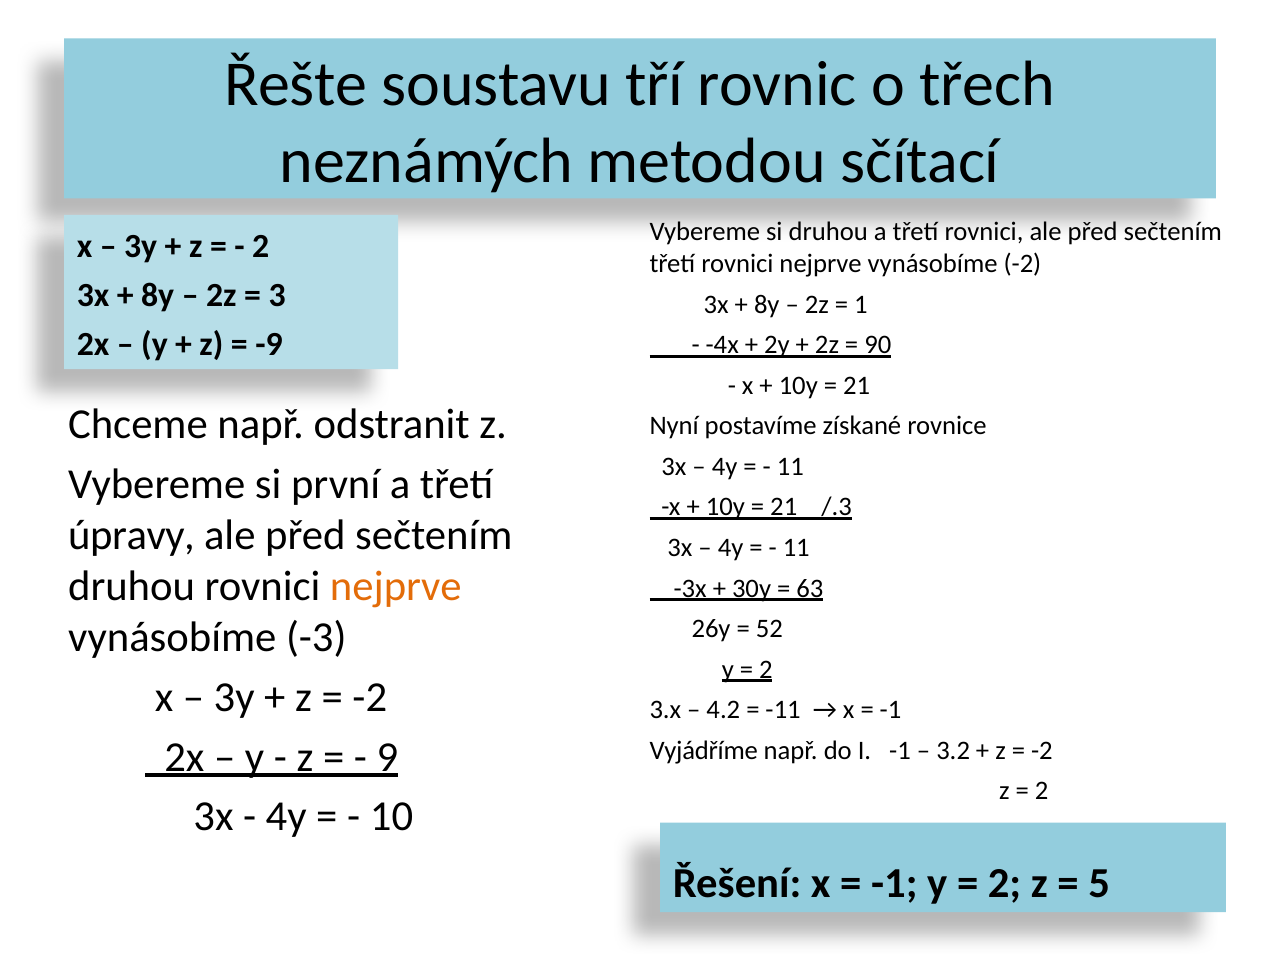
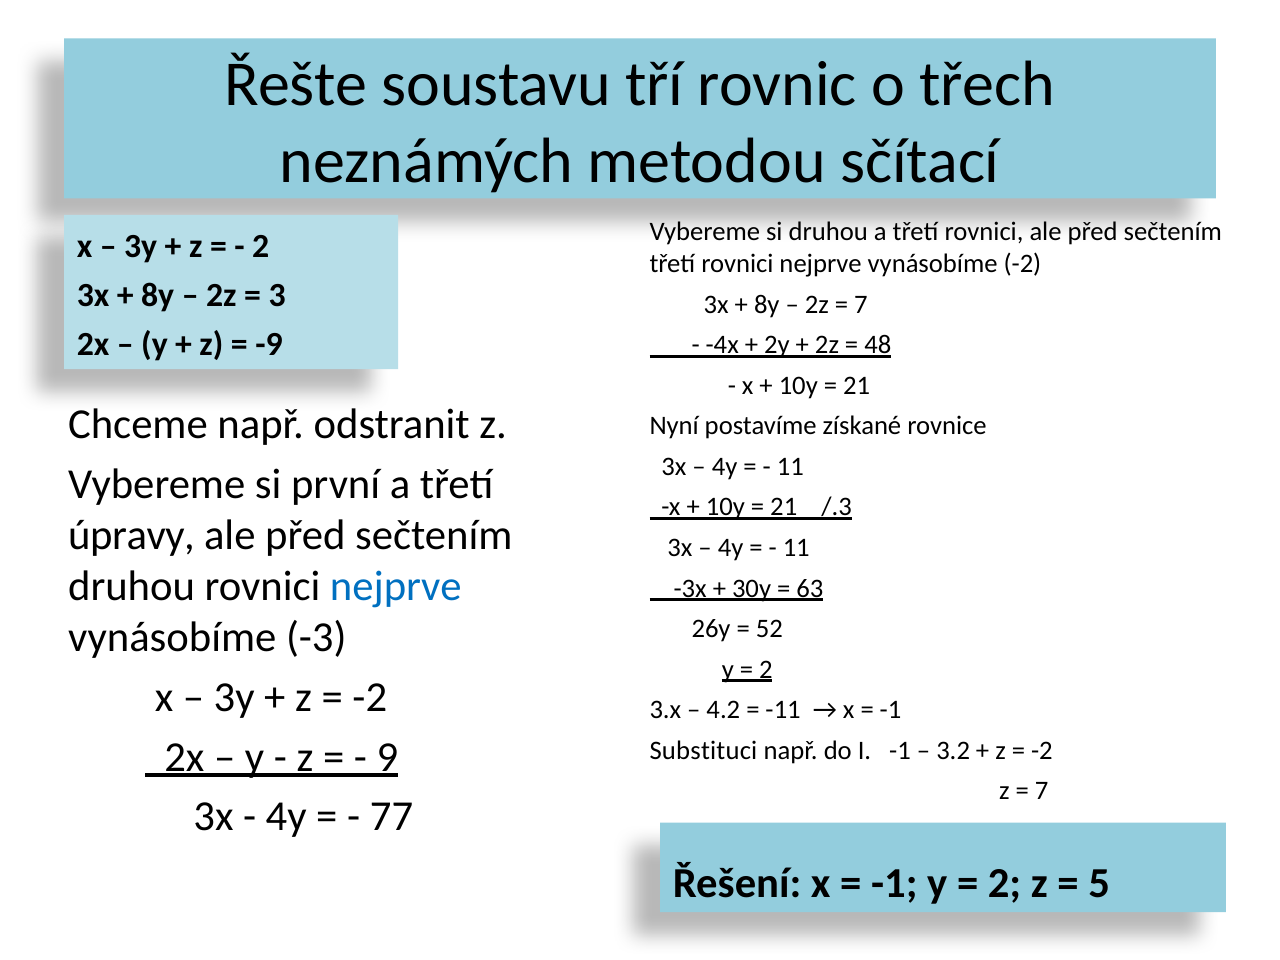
1 at (861, 305): 1 -> 7
90: 90 -> 48
nejprve at (396, 586) colour: orange -> blue
Vyjádříme: Vyjádříme -> Substituci
2 at (1042, 791): 2 -> 7
10: 10 -> 77
